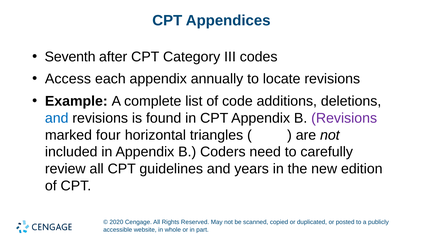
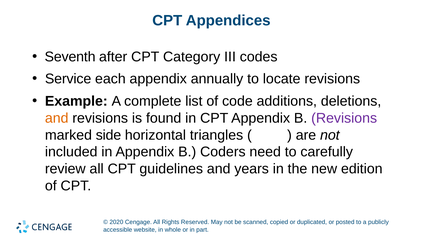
Access: Access -> Service
and at (57, 118) colour: blue -> orange
four: four -> side
